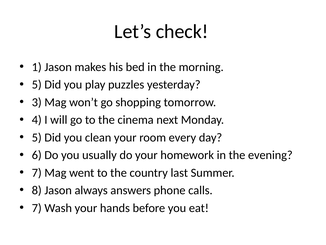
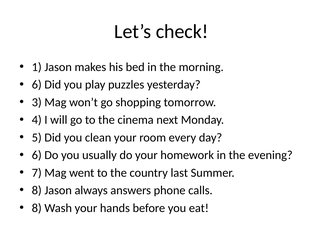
5 at (37, 84): 5 -> 6
7 at (37, 208): 7 -> 8
